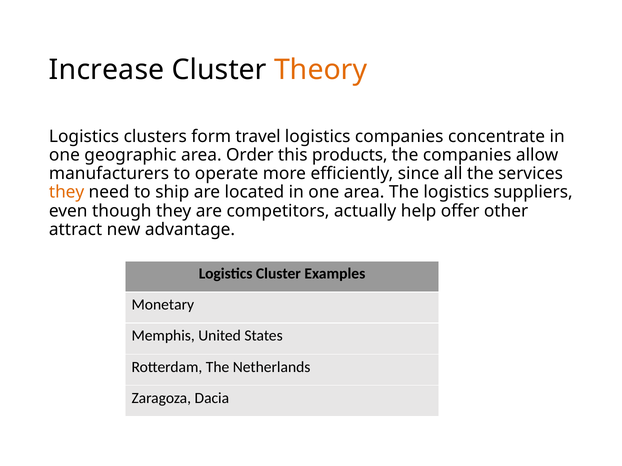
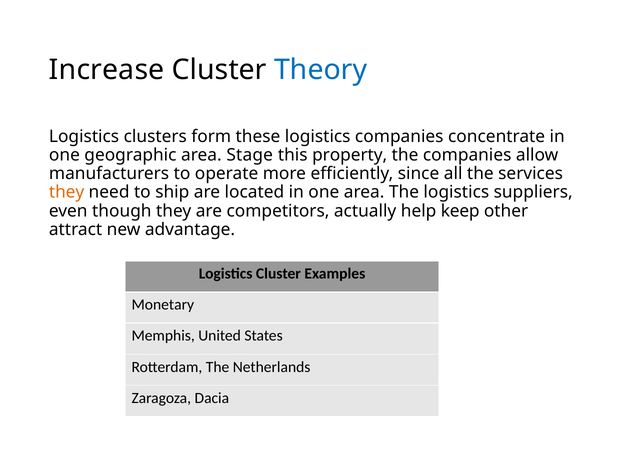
Theory colour: orange -> blue
travel: travel -> these
Order: Order -> Stage
products: products -> property
offer: offer -> keep
